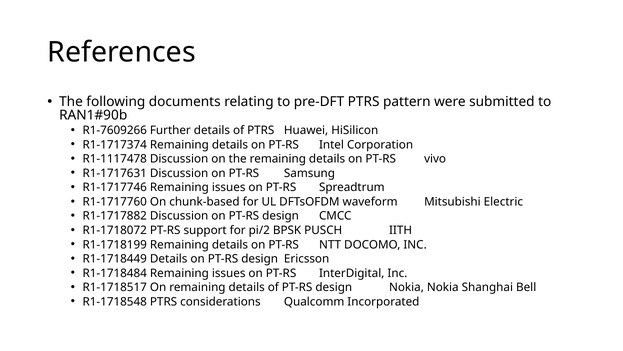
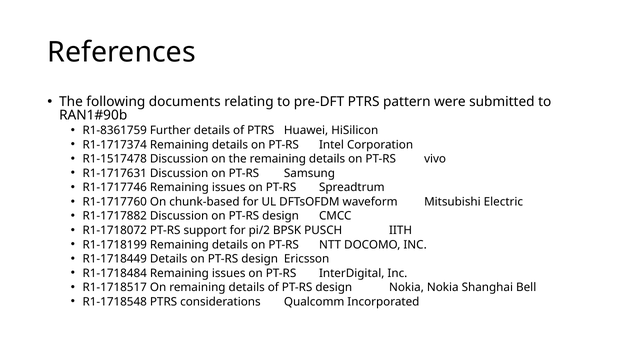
R1-7609266: R1-7609266 -> R1-8361759
R1-1117478: R1-1117478 -> R1-1517478
